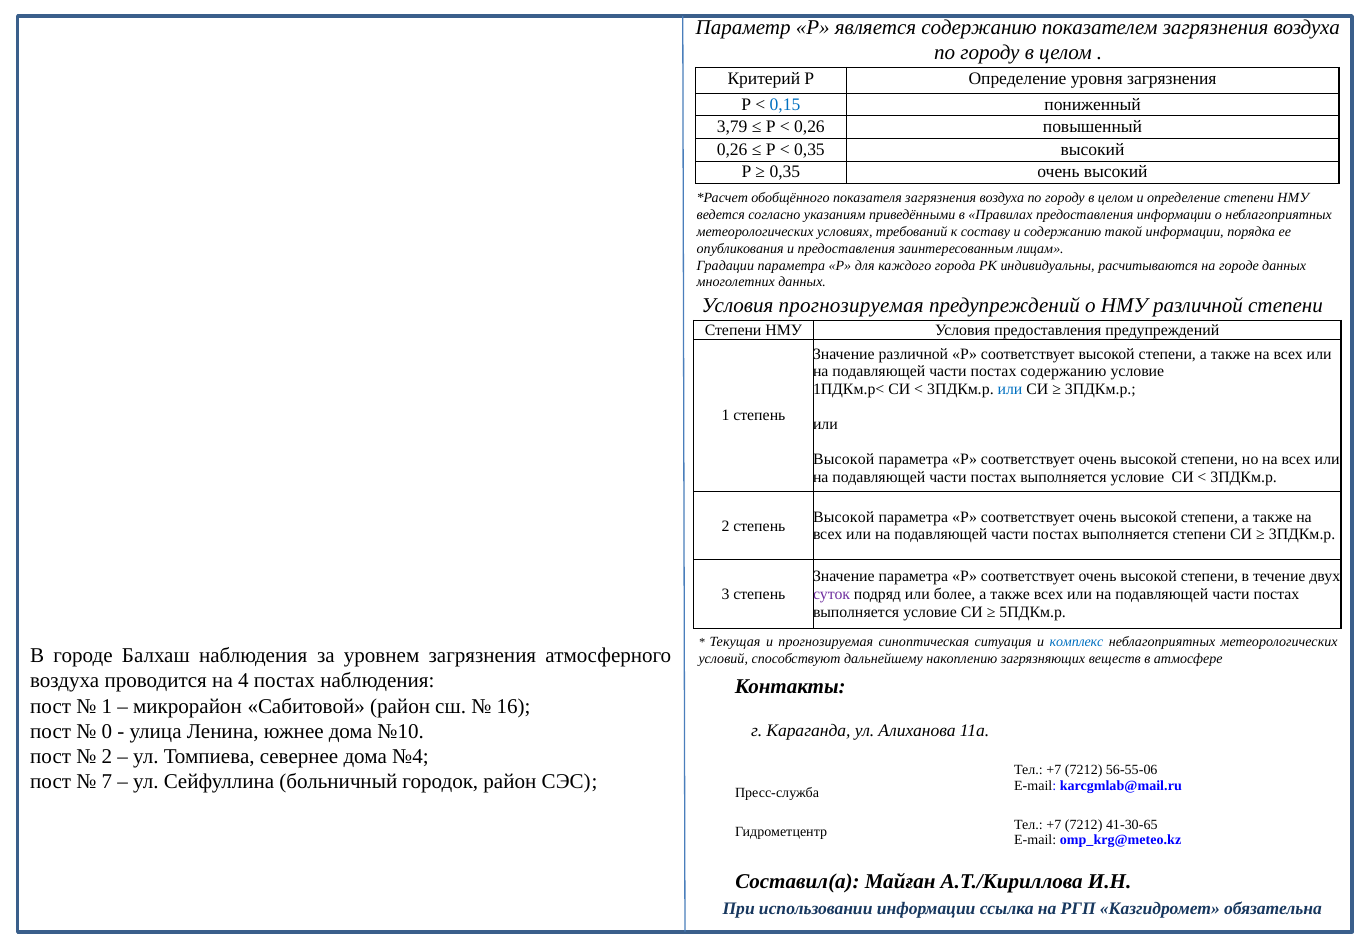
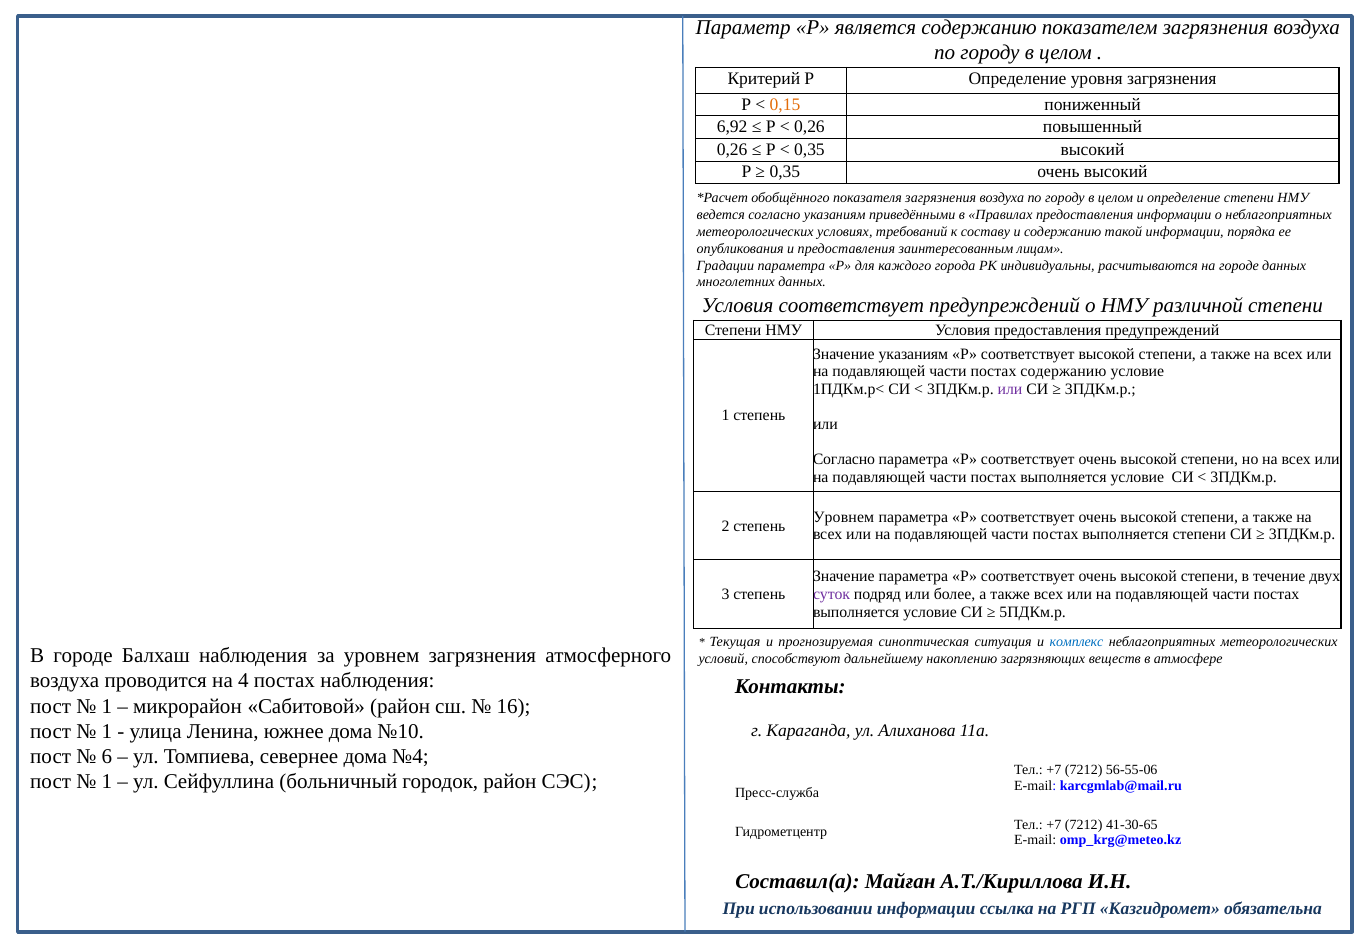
0,15 colour: blue -> orange
3,79: 3,79 -> 6,92
Условия прогнозируемая: прогнозируемая -> соответствует
Значение различной: различной -> указаниям
или at (1010, 389) colour: blue -> purple
Высокой at (844, 459): Высокой -> Согласно
Высокой at (844, 517): Высокой -> Уровнем
0 at (107, 732): 0 -> 1
2 at (107, 757): 2 -> 6
7 at (107, 782): 7 -> 1
